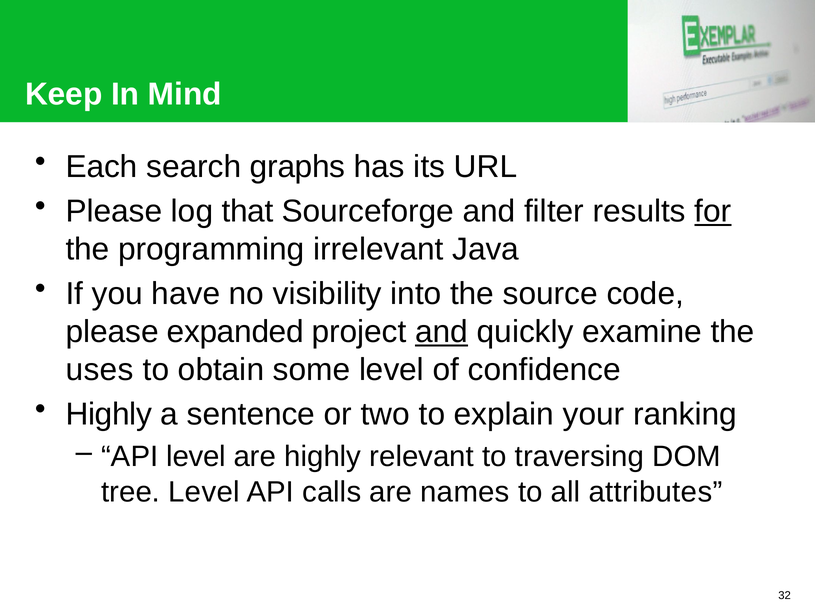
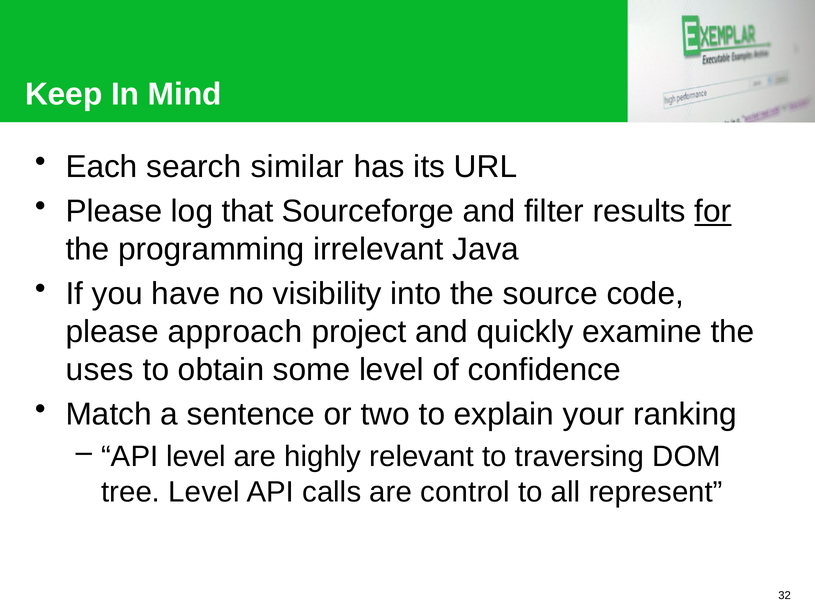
graphs: graphs -> similar
expanded: expanded -> approach
and at (442, 332) underline: present -> none
Highly at (109, 414): Highly -> Match
names: names -> control
attributes: attributes -> represent
